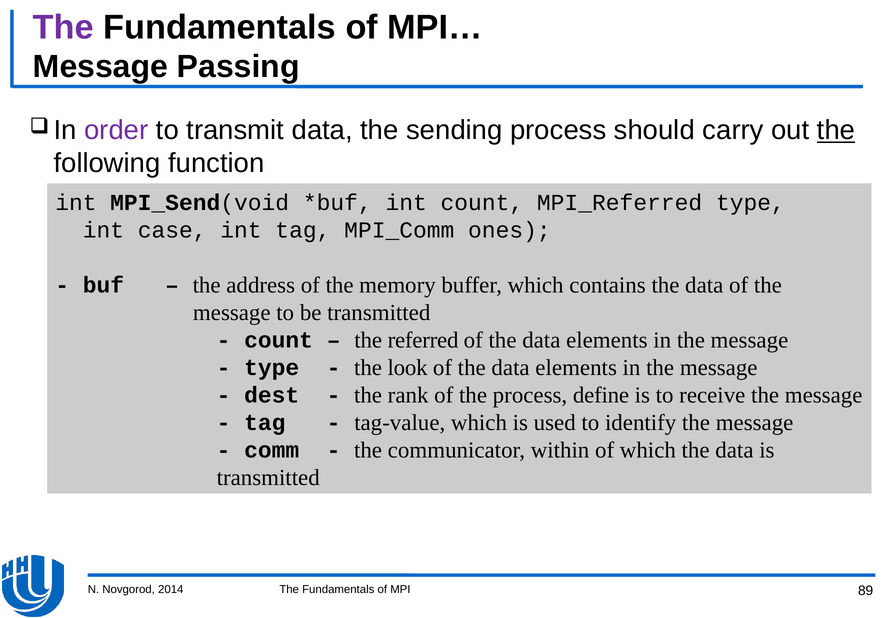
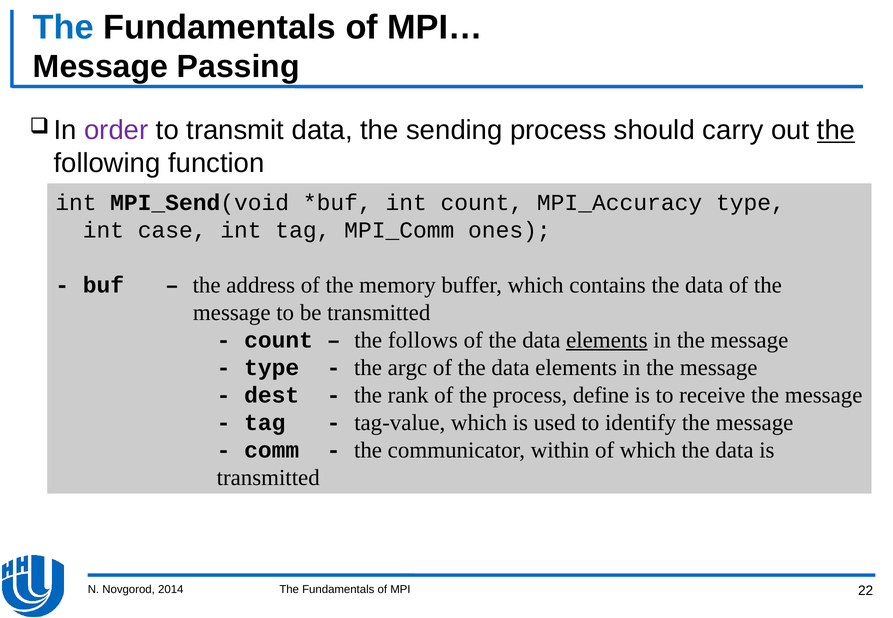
The at (63, 27) colour: purple -> blue
MPI_Referred: MPI_Referred -> MPI_Accuracy
referred: referred -> follows
elements at (607, 340) underline: none -> present
look: look -> argc
89: 89 -> 22
